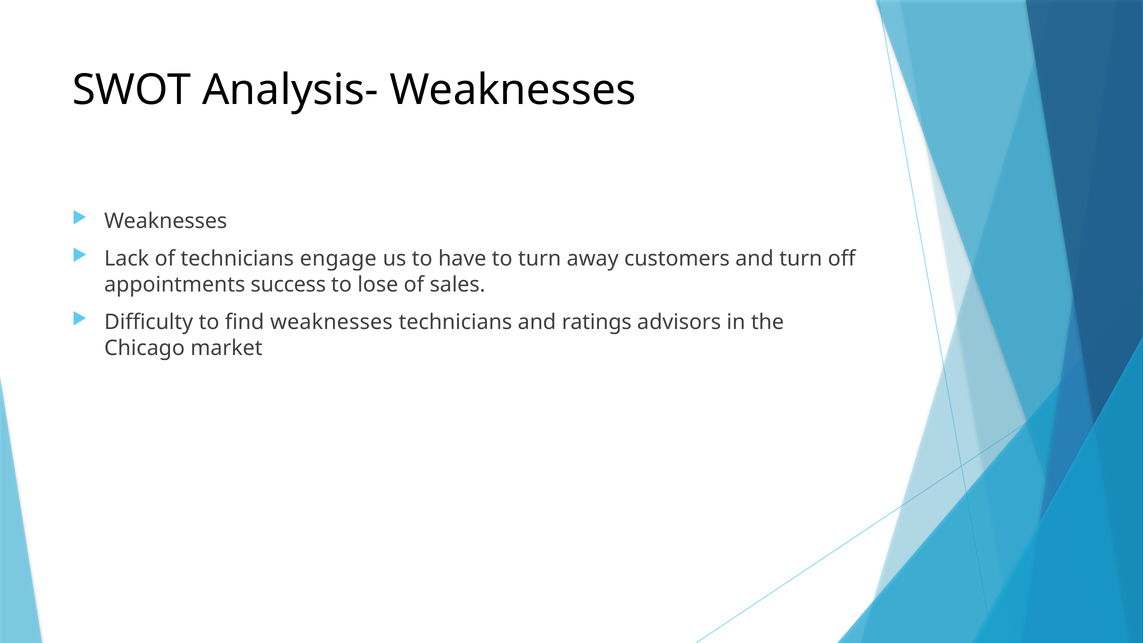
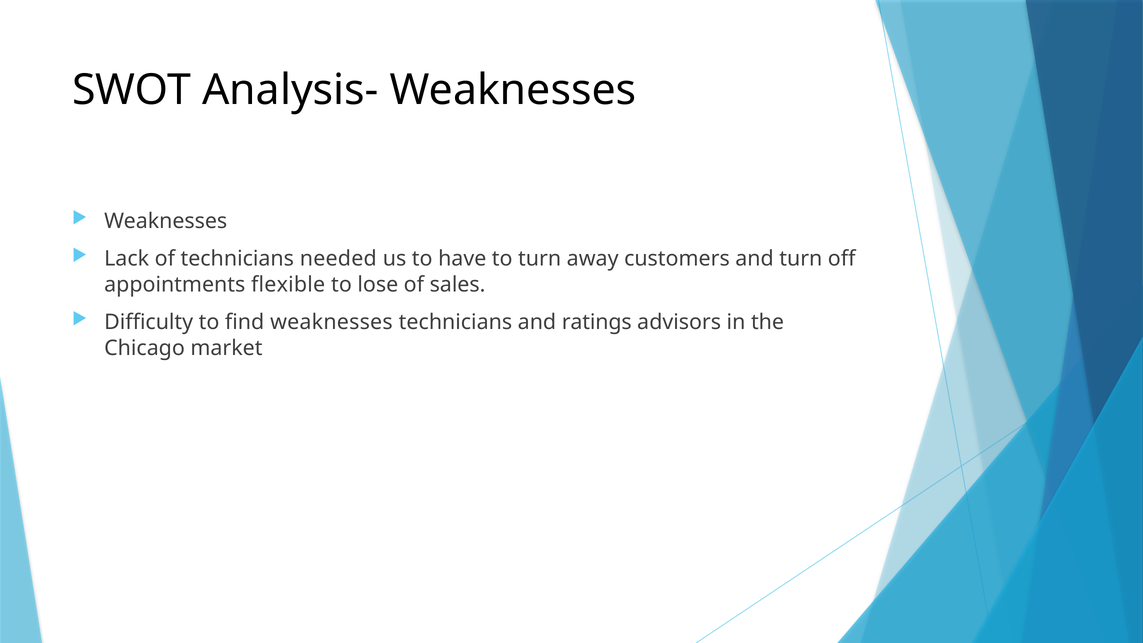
engage: engage -> needed
success: success -> flexible
